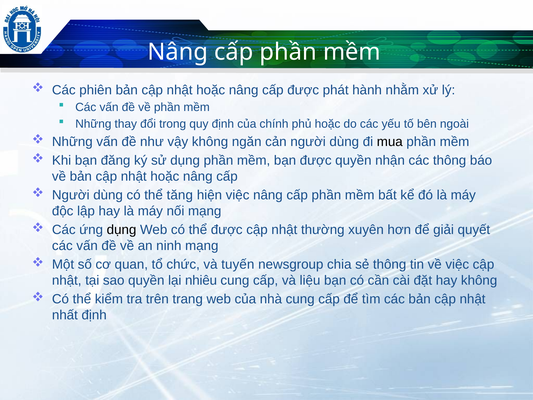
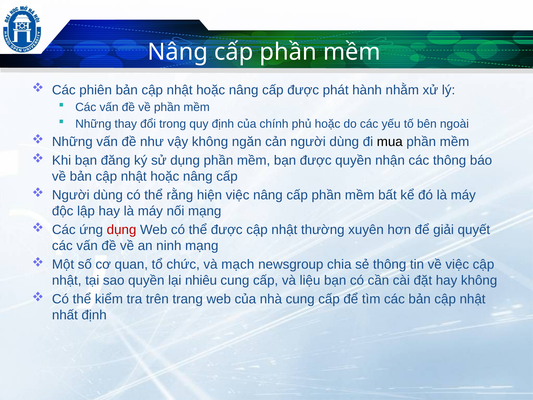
tăng: tăng -> rằng
dụng at (122, 230) colour: black -> red
tuyến: tuyến -> mạch
